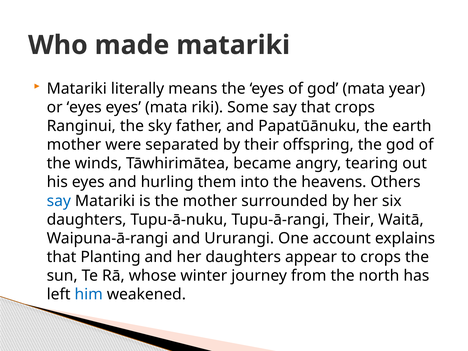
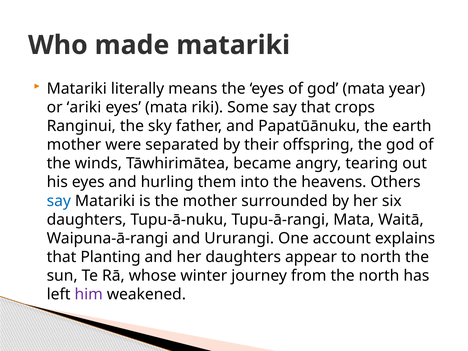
or eyes: eyes -> ariki
Tupu-ā-rangi Their: Their -> Mata
to crops: crops -> north
him colour: blue -> purple
